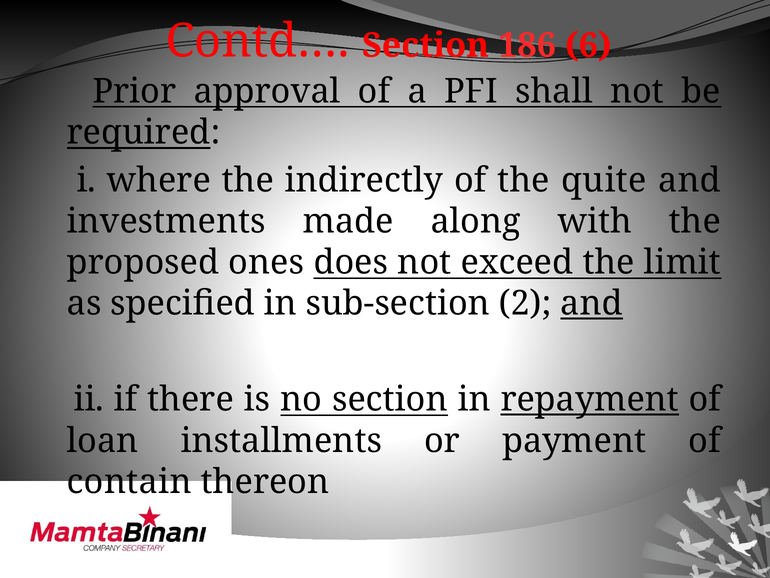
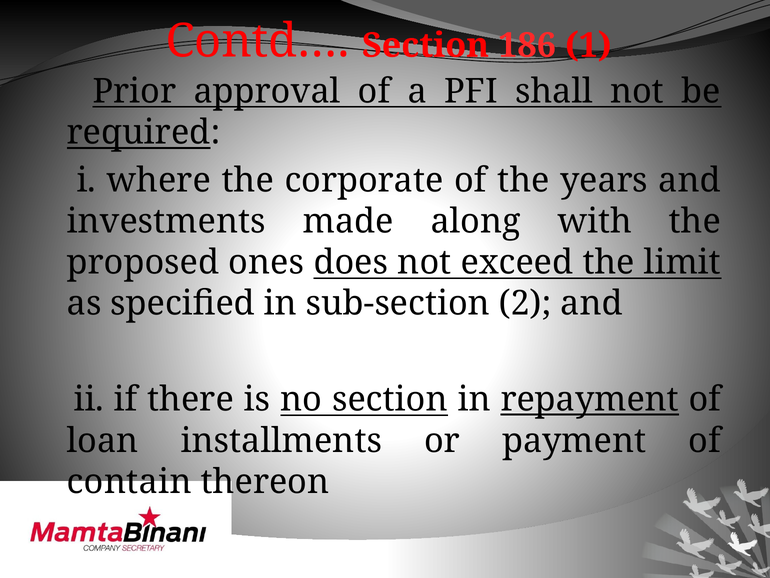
6: 6 -> 1
indirectly: indirectly -> corporate
quite: quite -> years
and at (592, 303) underline: present -> none
